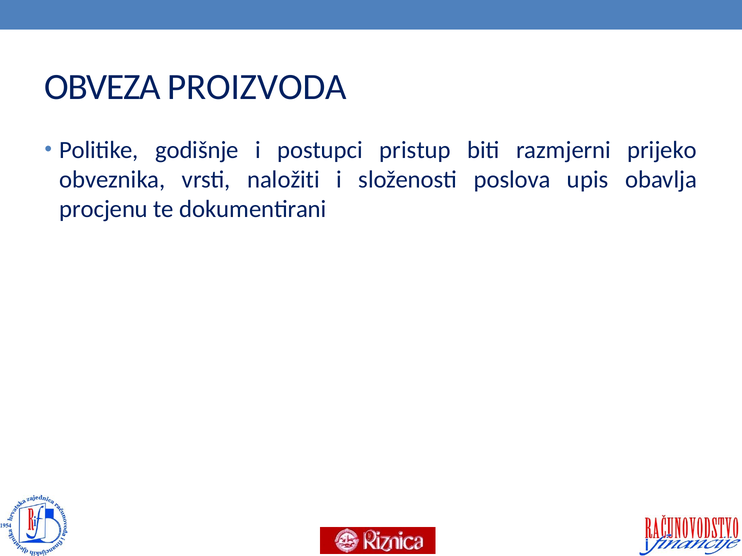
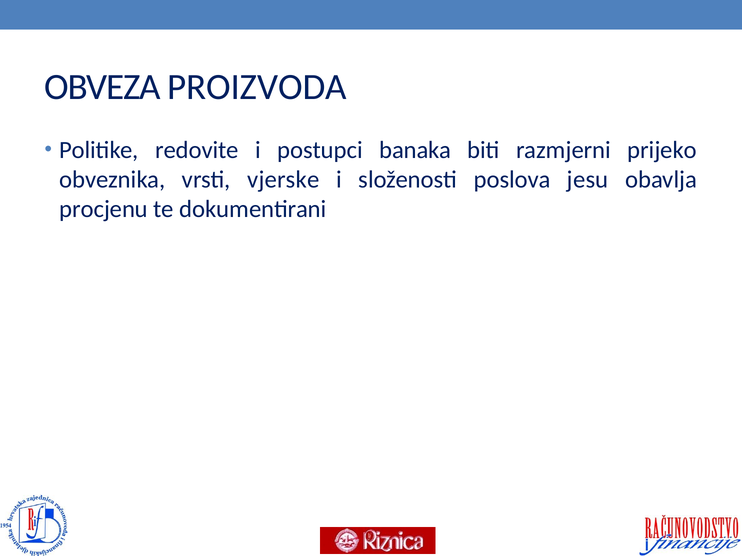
godišnje: godišnje -> redovite
pristup: pristup -> banaka
naložiti: naložiti -> vjerske
upis: upis -> jesu
